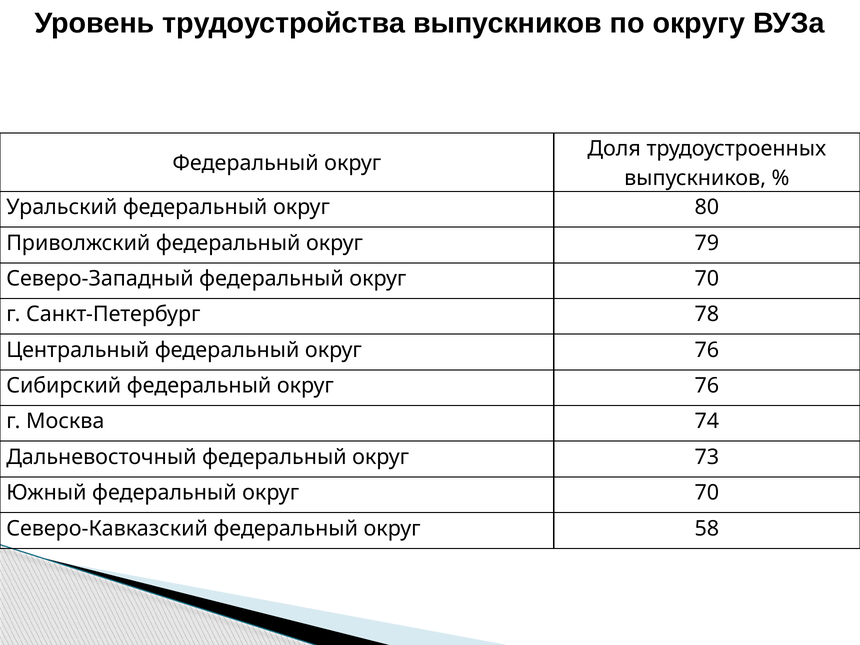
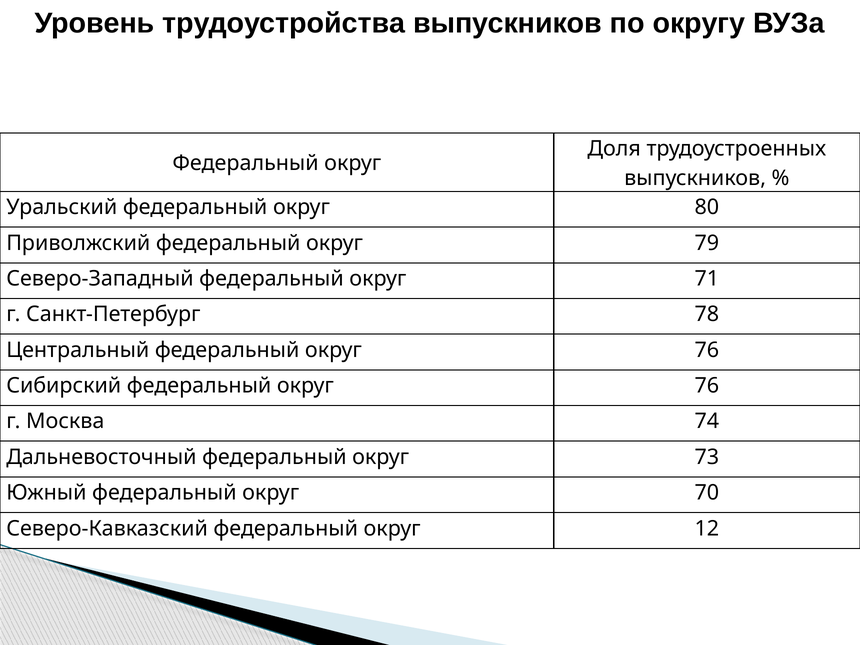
Северо-Западный федеральный округ 70: 70 -> 71
58: 58 -> 12
